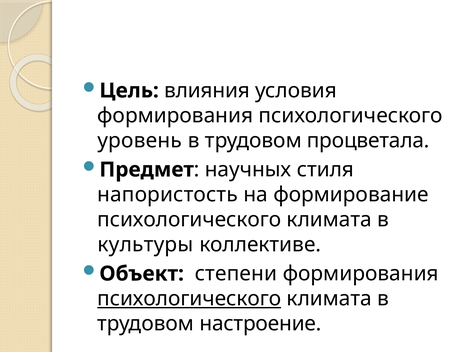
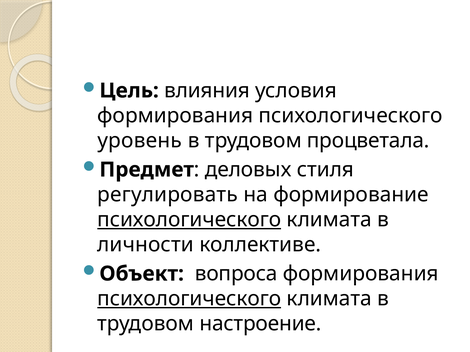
научных: научных -> деловых
напористость: напористость -> регулировать
психологического at (189, 220) underline: none -> present
культуры: культуры -> личности
степени: степени -> вопроса
